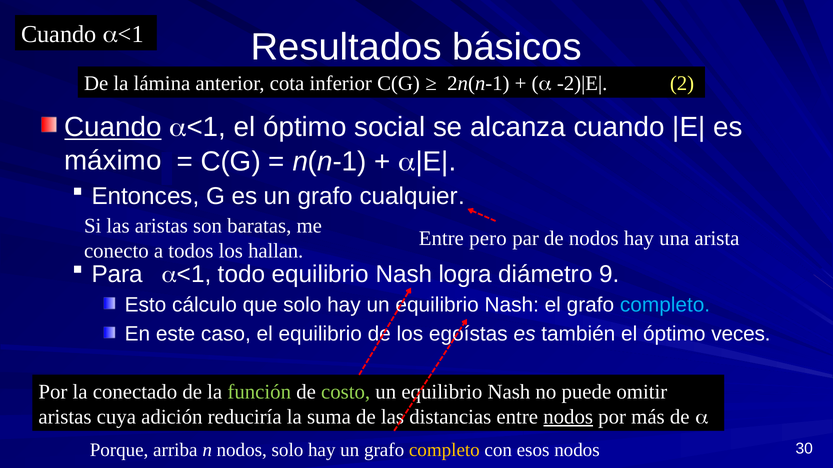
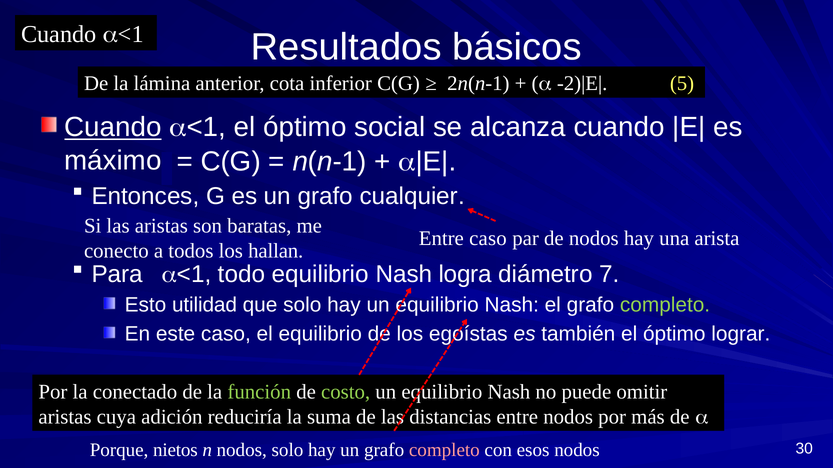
2: 2 -> 5
Entre pero: pero -> caso
9: 9 -> 7
cálculo: cálculo -> utilidad
completo at (665, 305) colour: light blue -> light green
veces: veces -> lograr
nodos at (568, 417) underline: present -> none
arriba: arriba -> nietos
completo at (444, 451) colour: yellow -> pink
